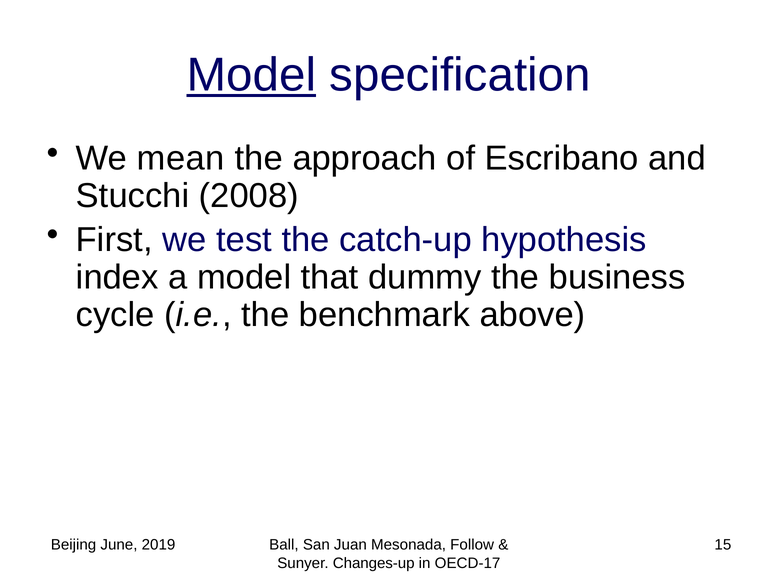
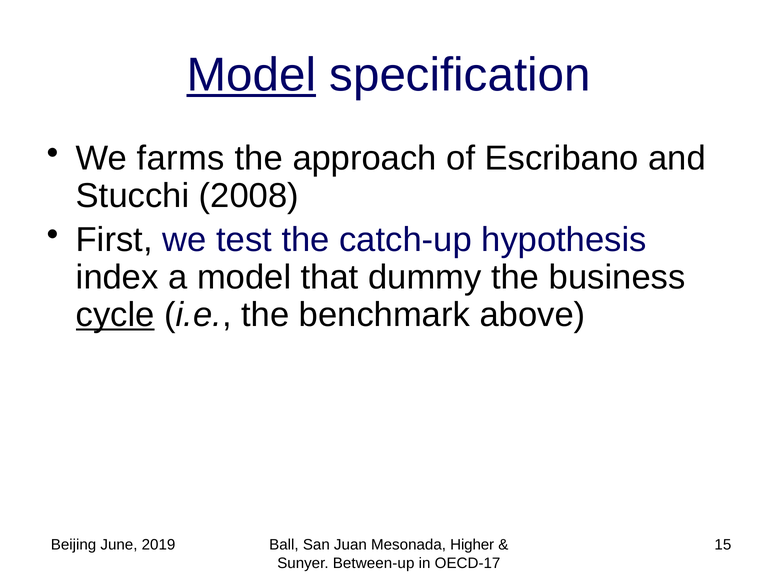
mean: mean -> farms
cycle underline: none -> present
Follow: Follow -> Higher
Changes-up: Changes-up -> Between-up
